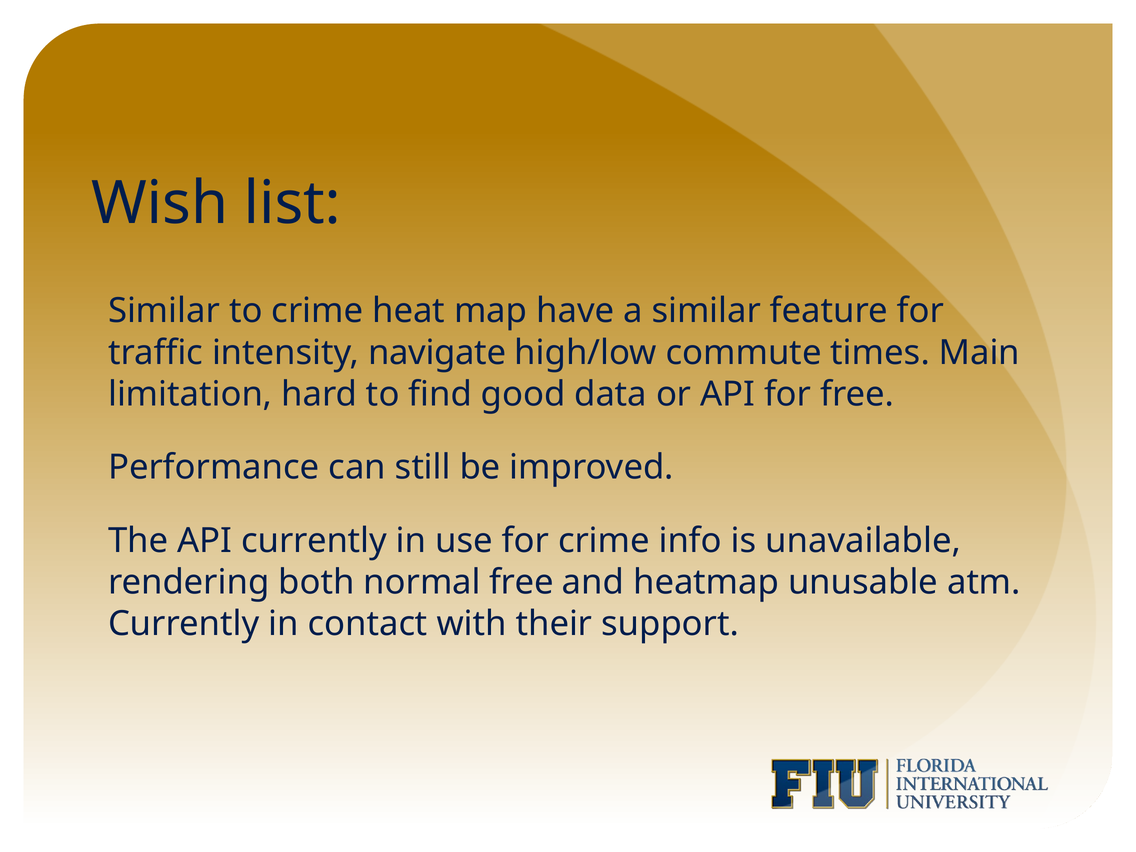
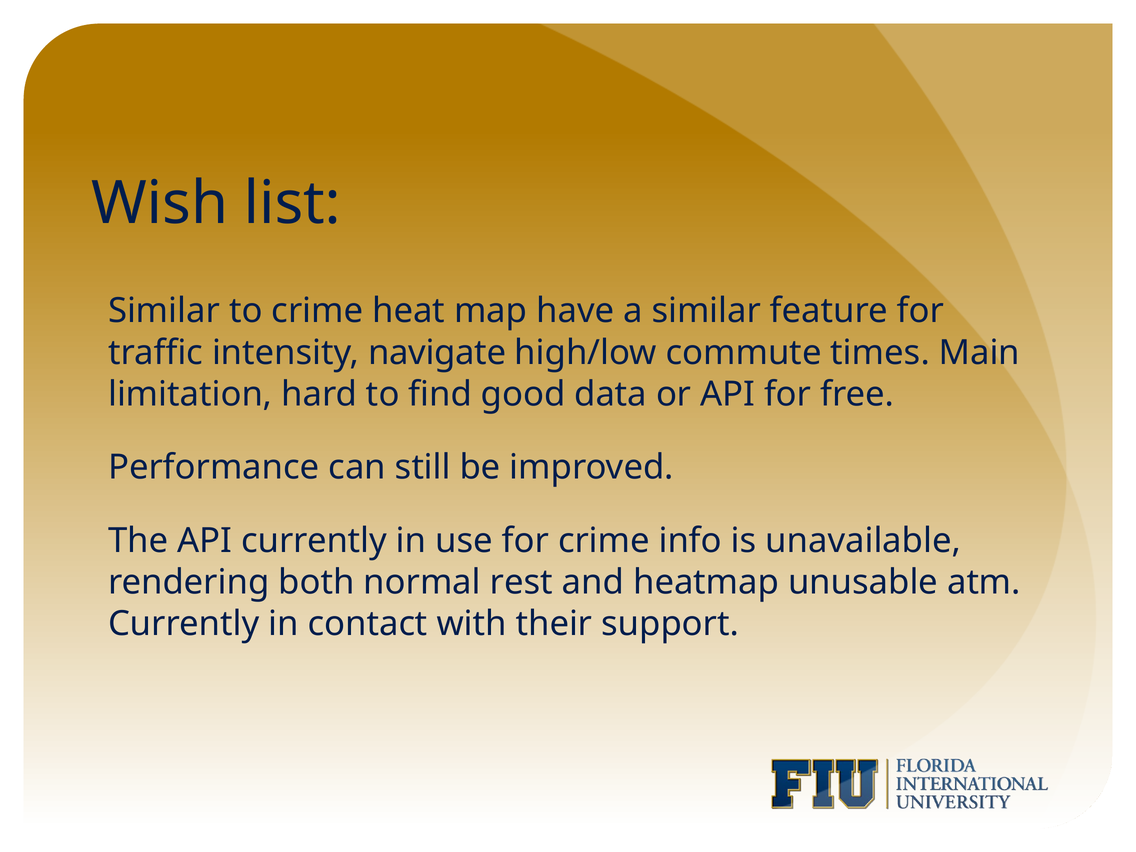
normal free: free -> rest
